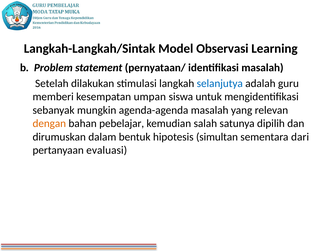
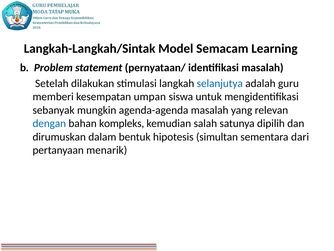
Observasi: Observasi -> Semacam
dengan colour: orange -> blue
pebelajar: pebelajar -> kompleks
evaluasi: evaluasi -> menarik
